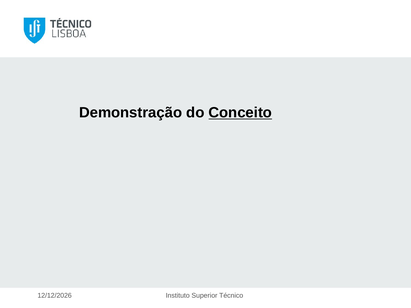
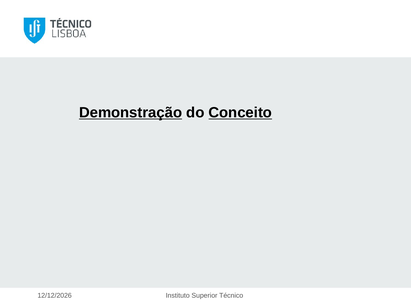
Demonstração underline: none -> present
